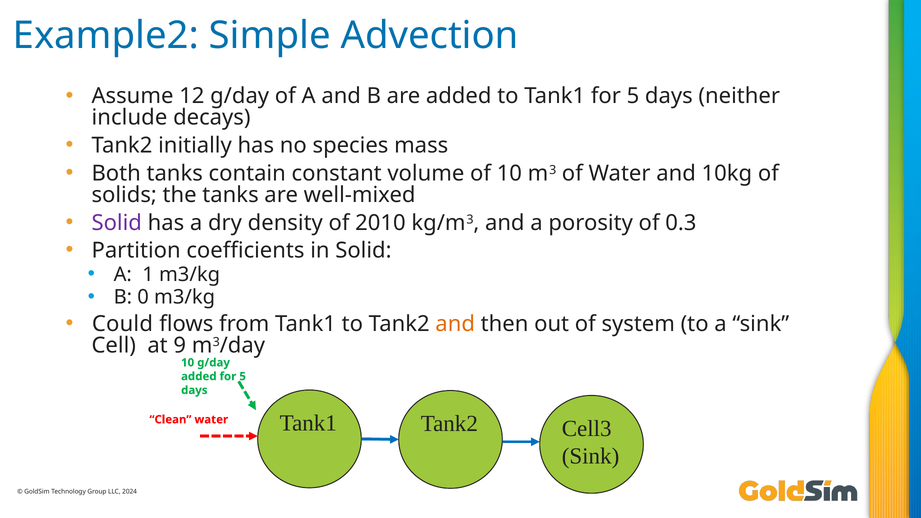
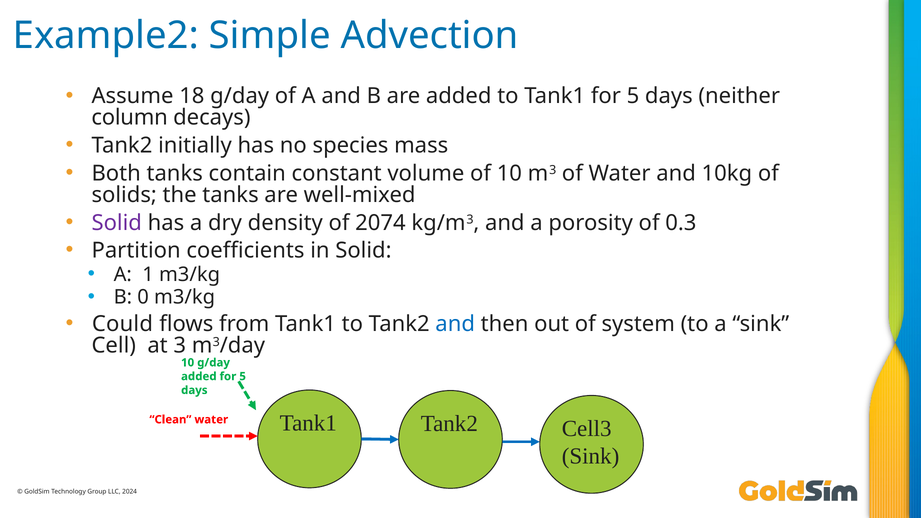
12: 12 -> 18
include: include -> column
2010: 2010 -> 2074
and at (455, 324) colour: orange -> blue
9: 9 -> 3
